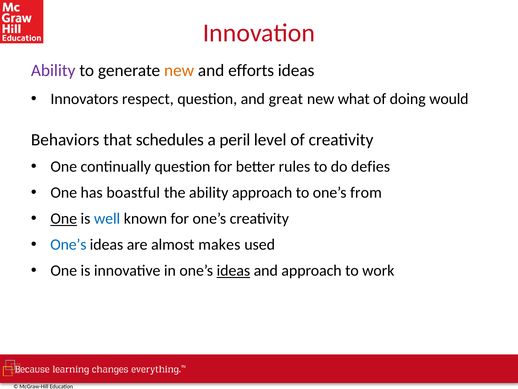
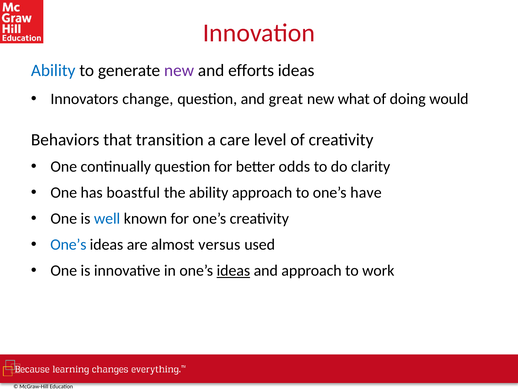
Ability at (53, 70) colour: purple -> blue
new at (179, 70) colour: orange -> purple
respect: respect -> change
schedules: schedules -> transition
peril: peril -> care
rules: rules -> odds
defies: defies -> clarity
from: from -> have
One at (64, 218) underline: present -> none
makes: makes -> versus
